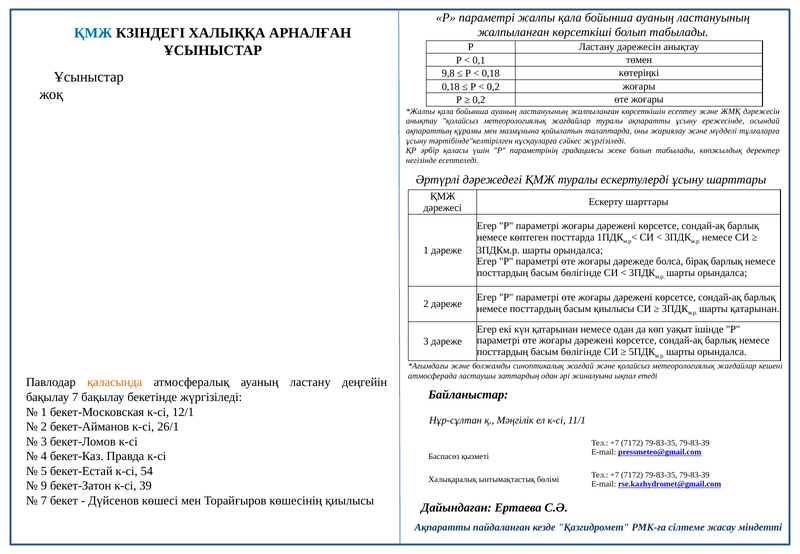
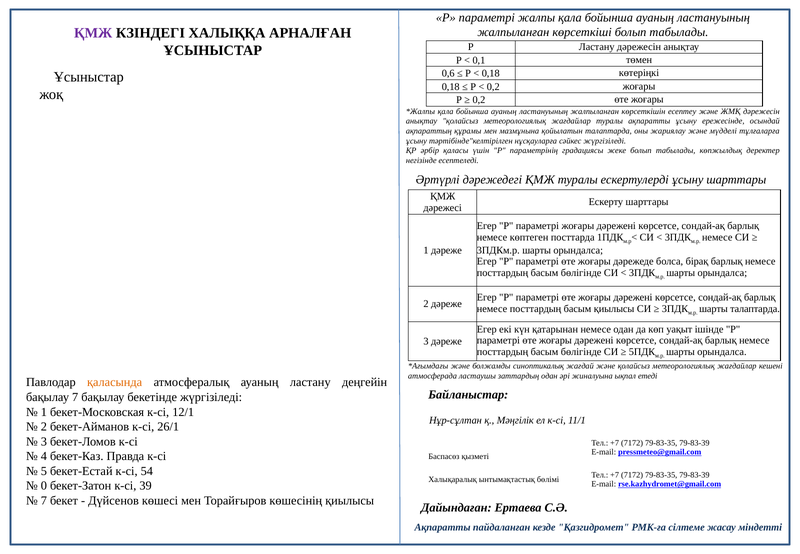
ҚМЖ at (93, 33) colour: blue -> purple
9,8: 9,8 -> 0,6
шарты қатарынан: қатарынан -> талаптарда
9: 9 -> 0
